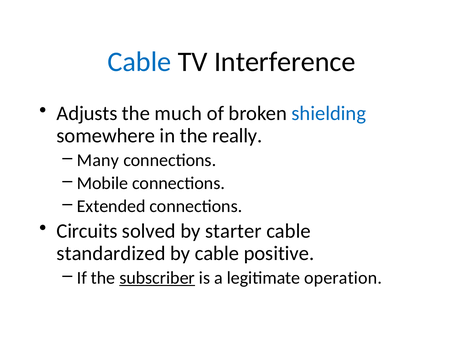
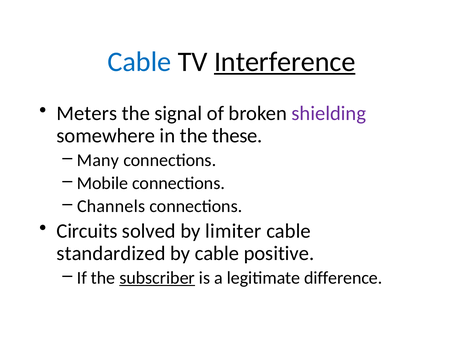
Interference underline: none -> present
Adjusts: Adjusts -> Meters
much: much -> signal
shielding colour: blue -> purple
really: really -> these
Extended: Extended -> Channels
starter: starter -> limiter
operation: operation -> difference
